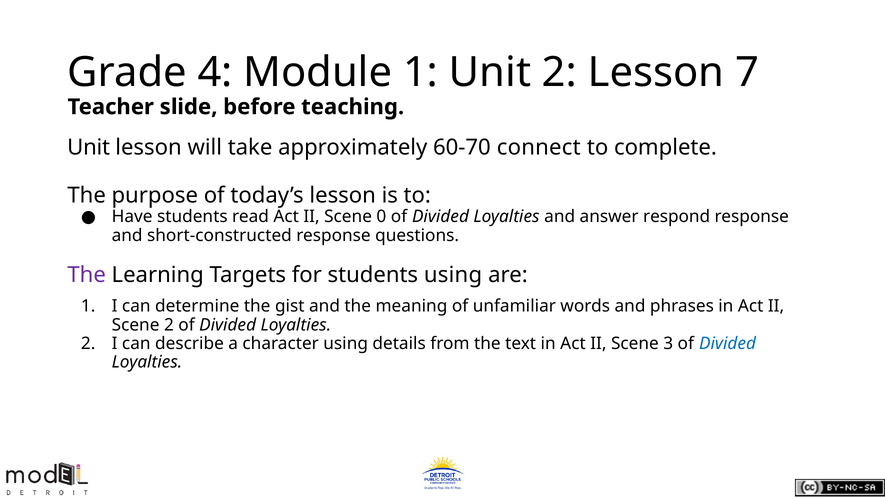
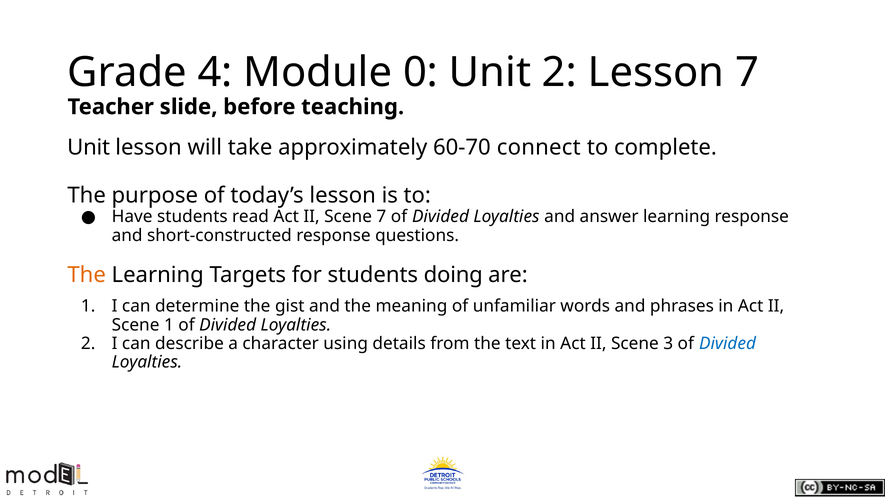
Module 1: 1 -> 0
Scene 0: 0 -> 7
answer respond: respond -> learning
The at (87, 275) colour: purple -> orange
students using: using -> doing
Scene 2: 2 -> 1
